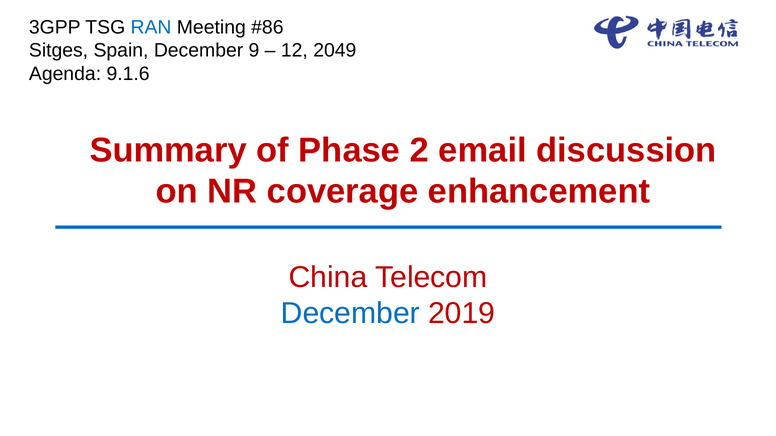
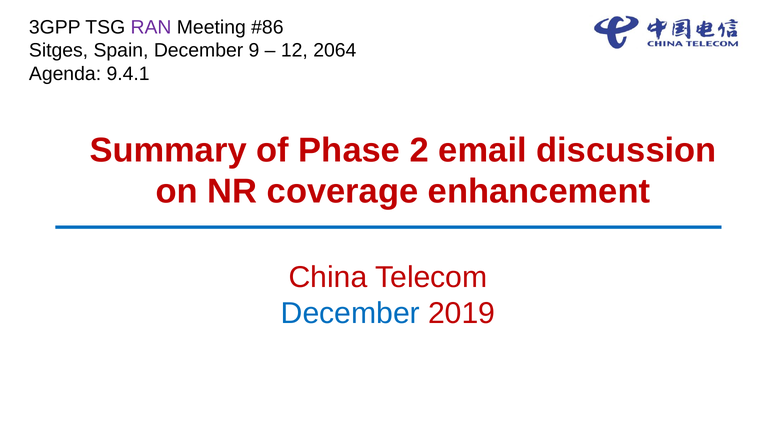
RAN colour: blue -> purple
2049: 2049 -> 2064
9.1.6: 9.1.6 -> 9.4.1
